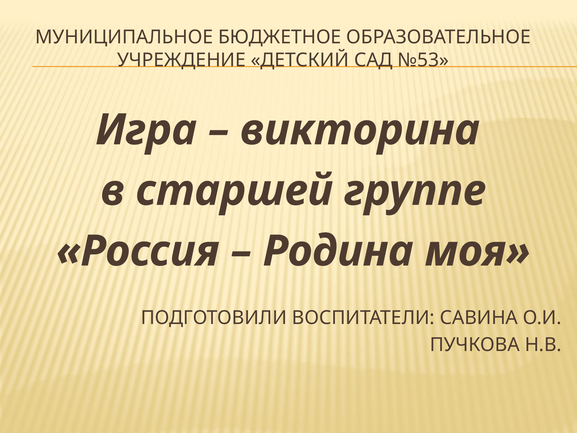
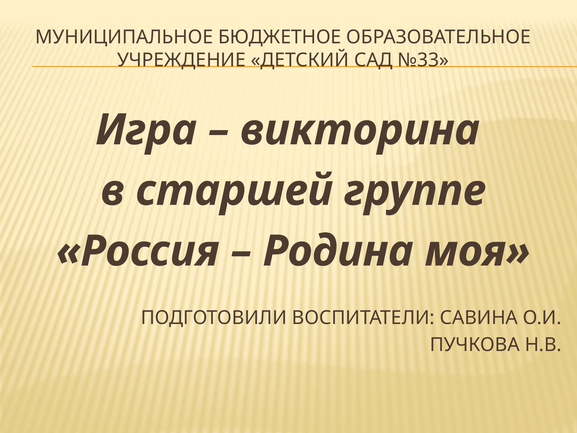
№53: №53 -> №33
